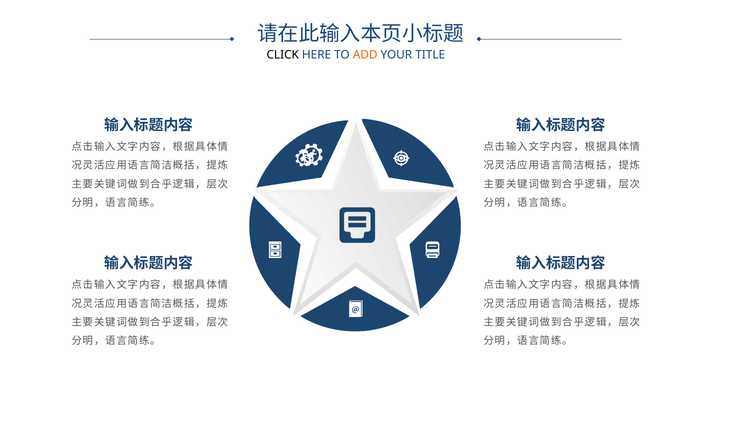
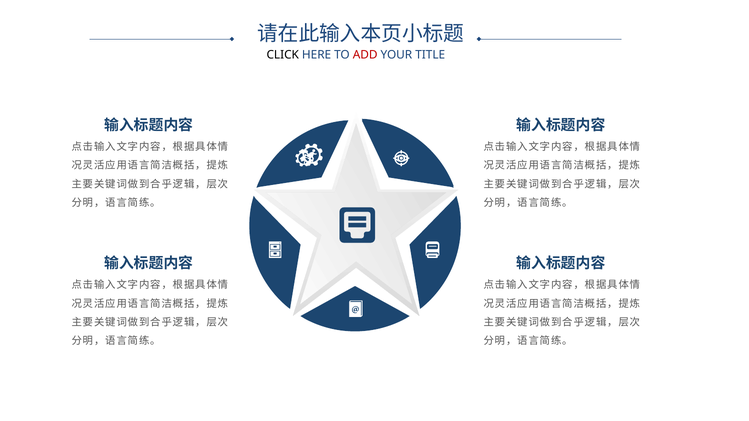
ADD colour: orange -> red
